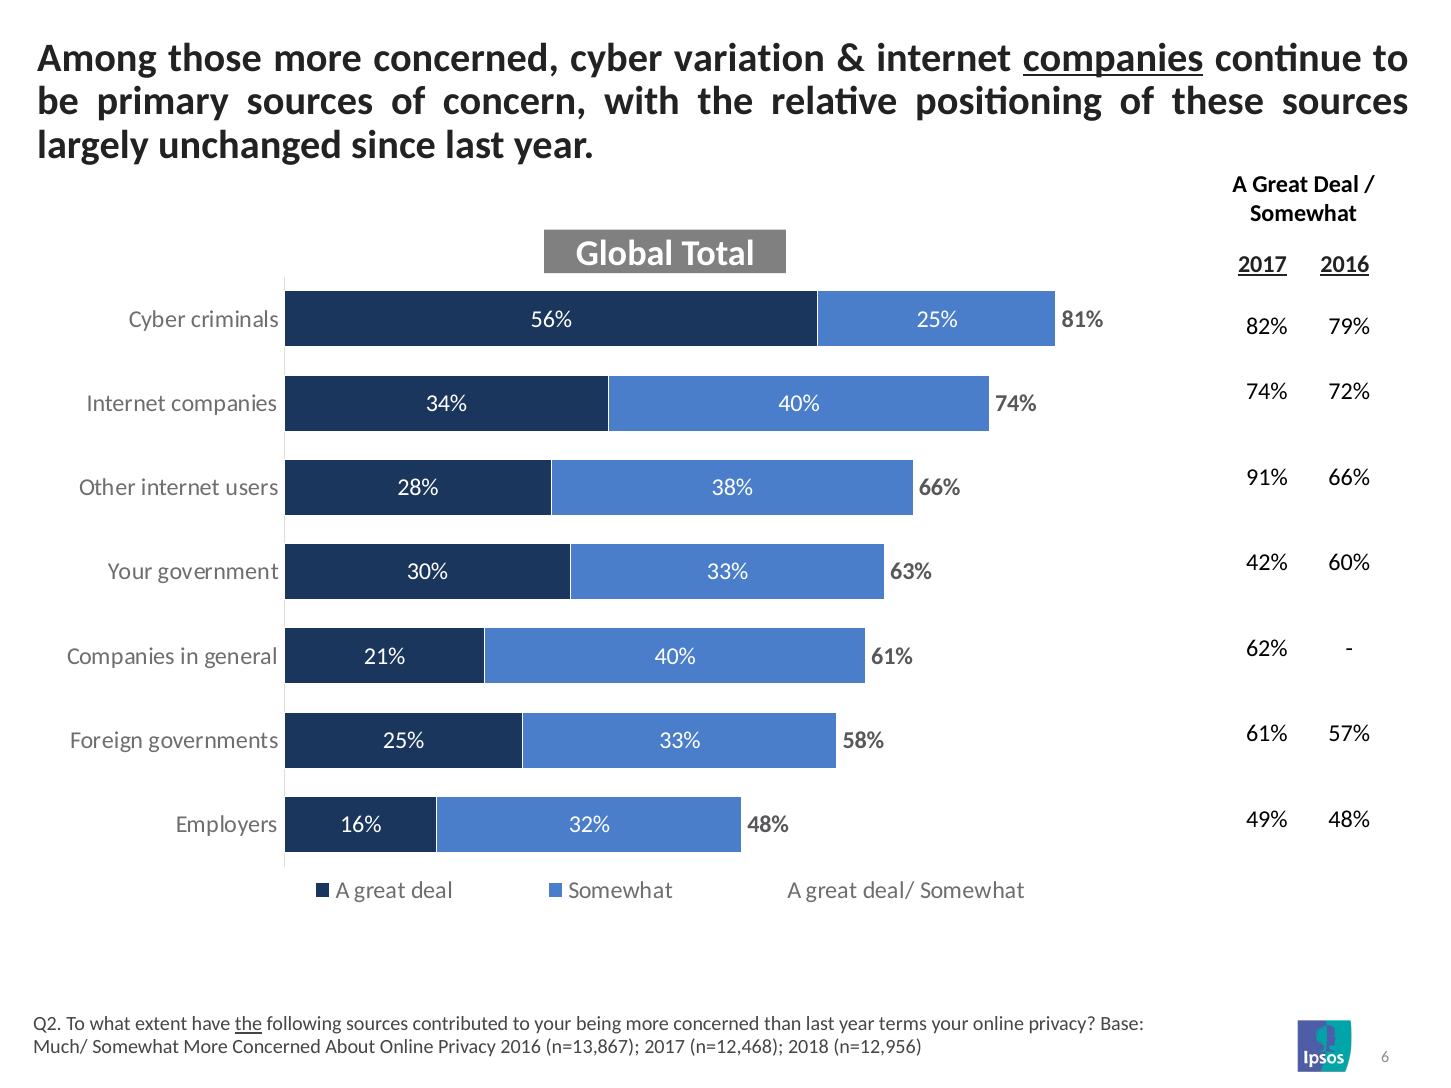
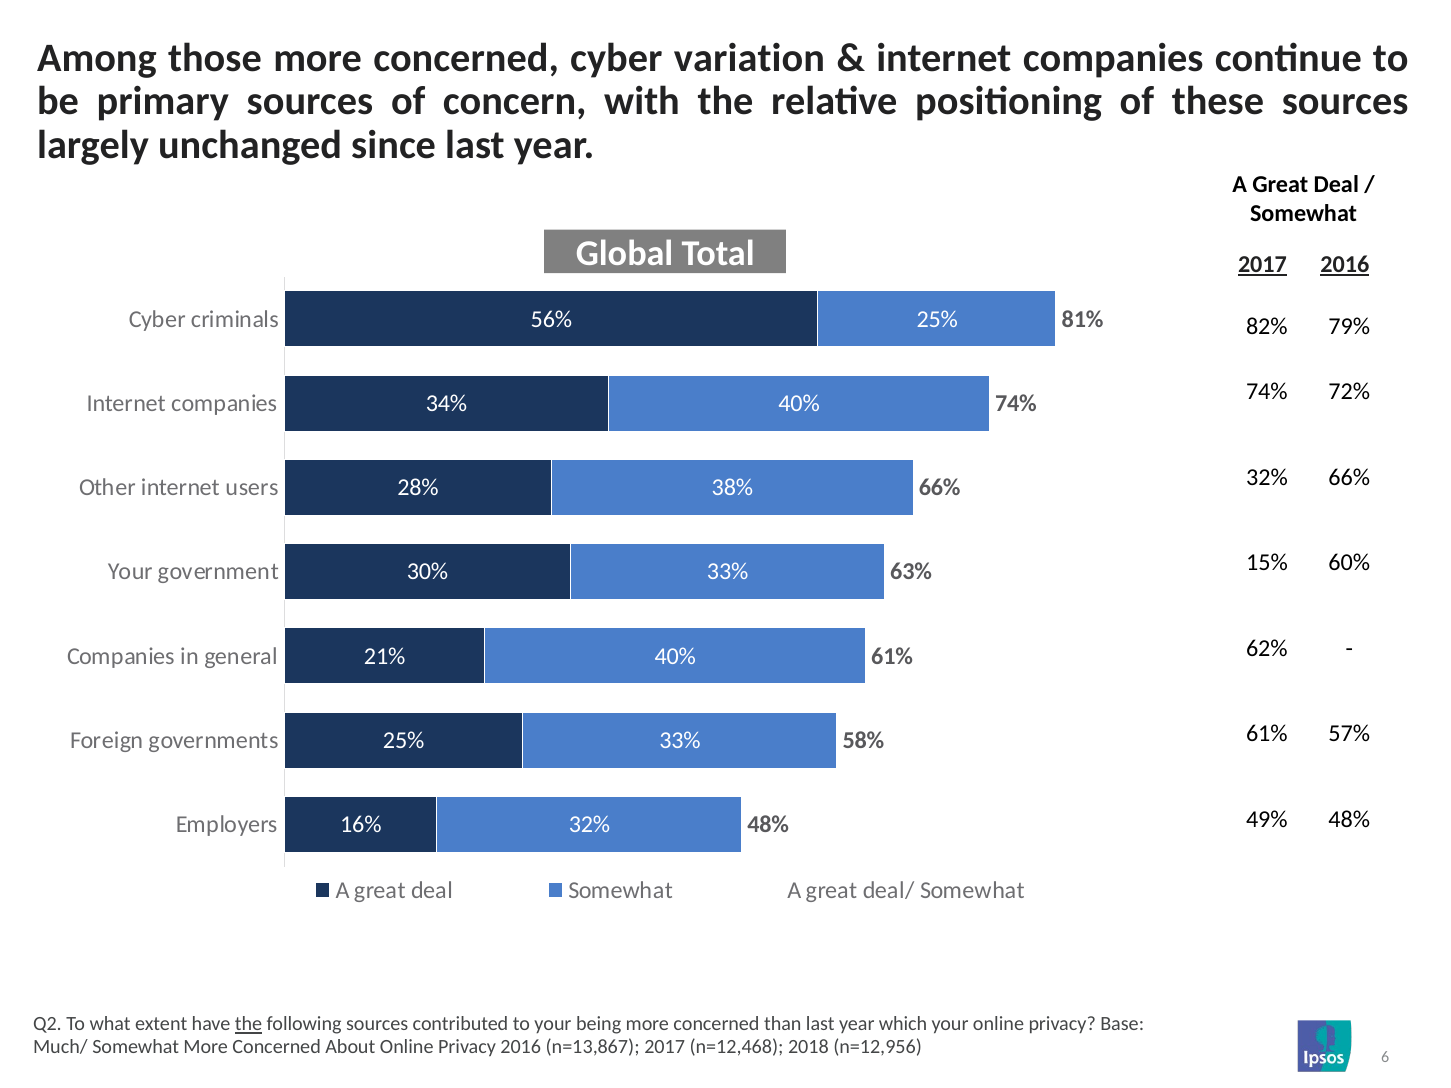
companies at (1113, 58) underline: present -> none
91% at (1267, 477): 91% -> 32%
42%: 42% -> 15%
terms: terms -> which
